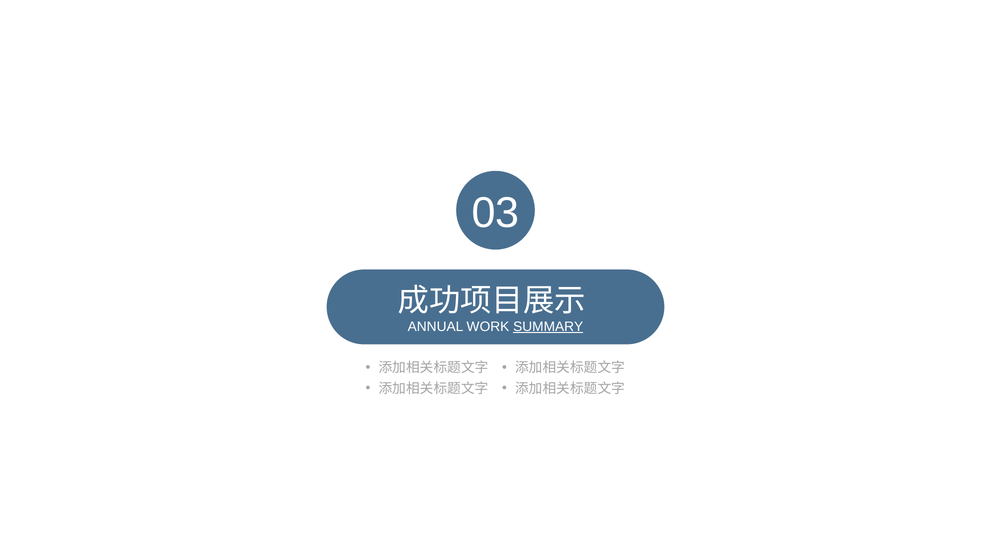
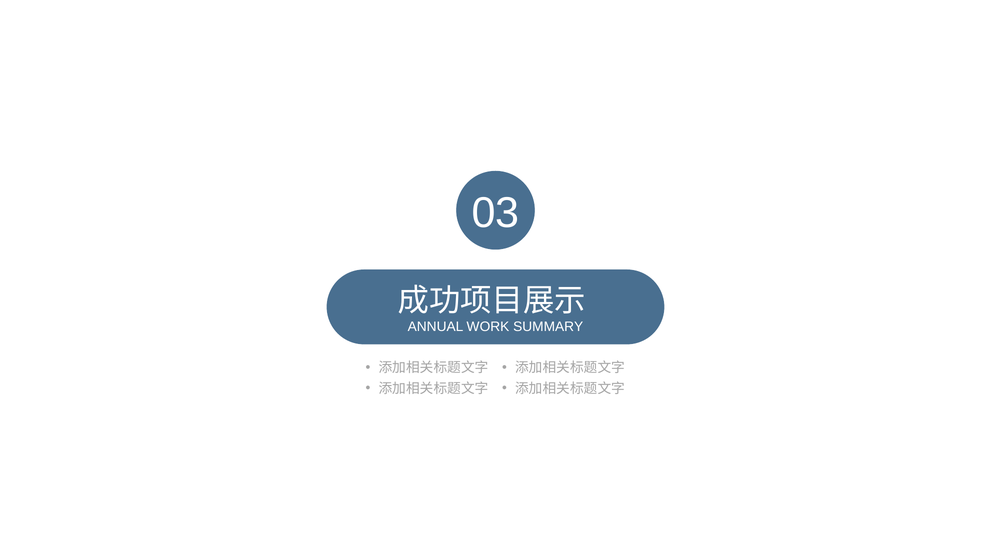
SUMMARY underline: present -> none
